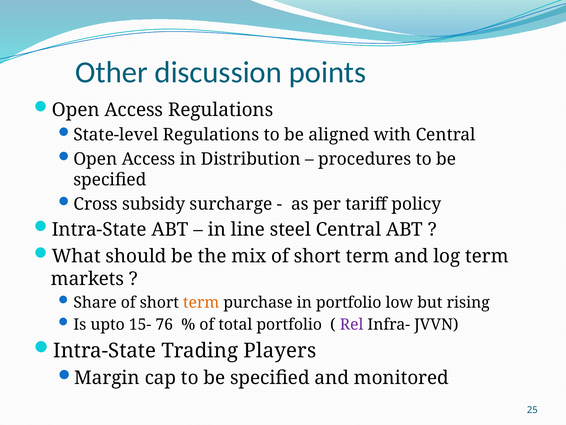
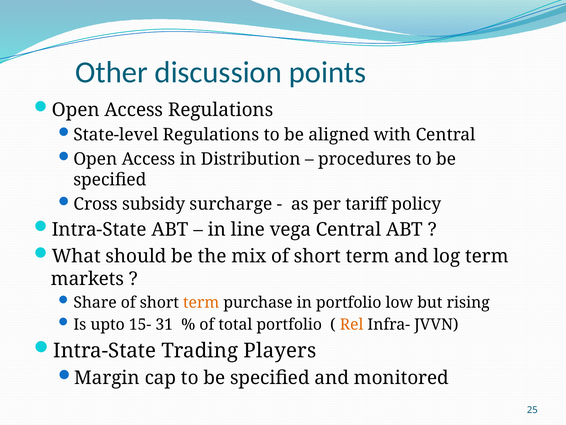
steel: steel -> vega
76: 76 -> 31
Rel colour: purple -> orange
